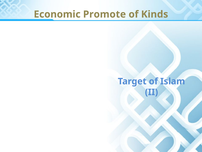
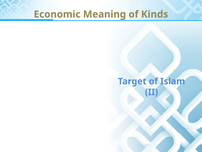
Promote: Promote -> Meaning
